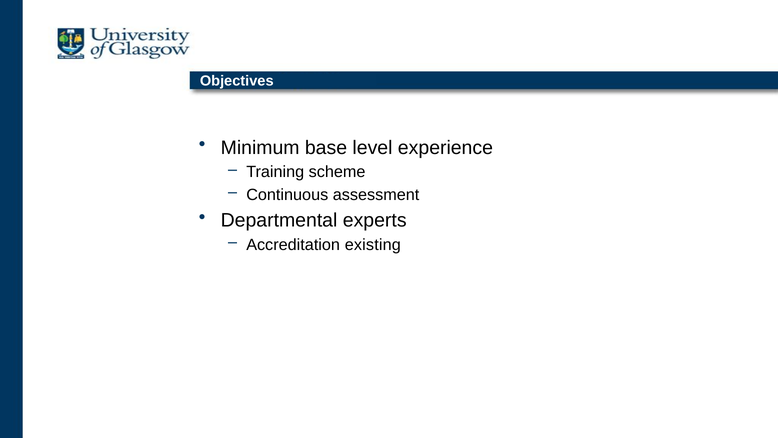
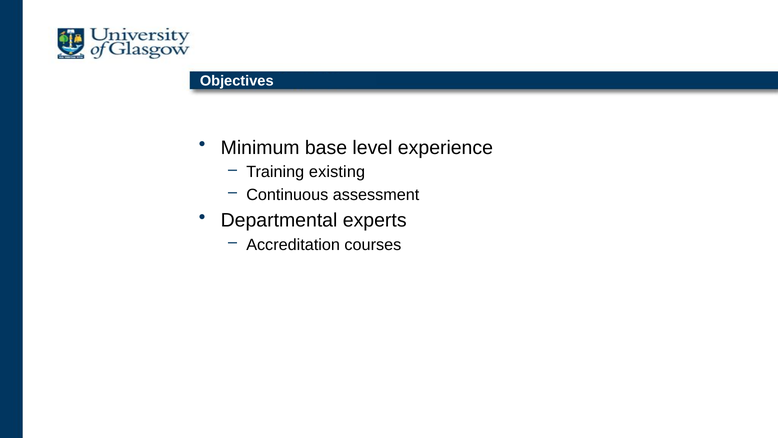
scheme: scheme -> existing
existing: existing -> courses
